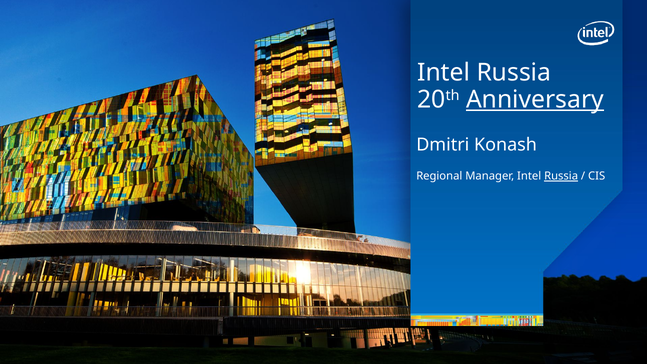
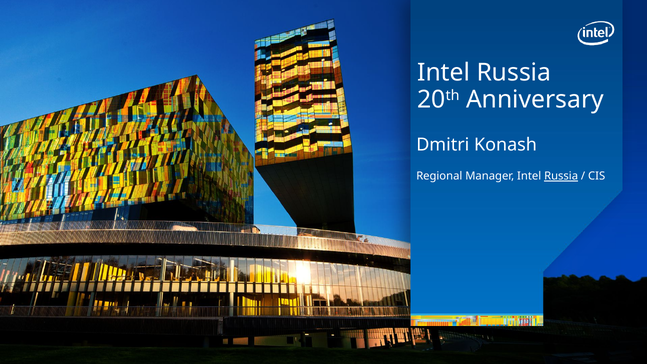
Anniversary underline: present -> none
